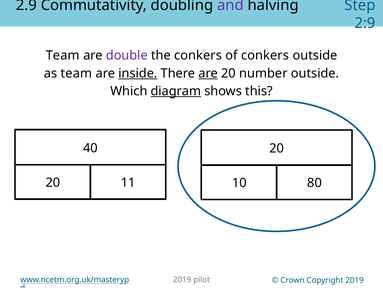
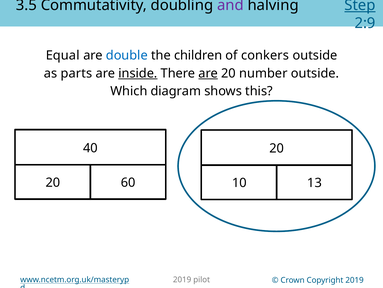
2.9: 2.9 -> 3.5
Step underline: none -> present
Team at (63, 55): Team -> Equal
double colour: purple -> blue
the conkers: conkers -> children
as team: team -> parts
diagram underline: present -> none
11: 11 -> 60
80: 80 -> 13
